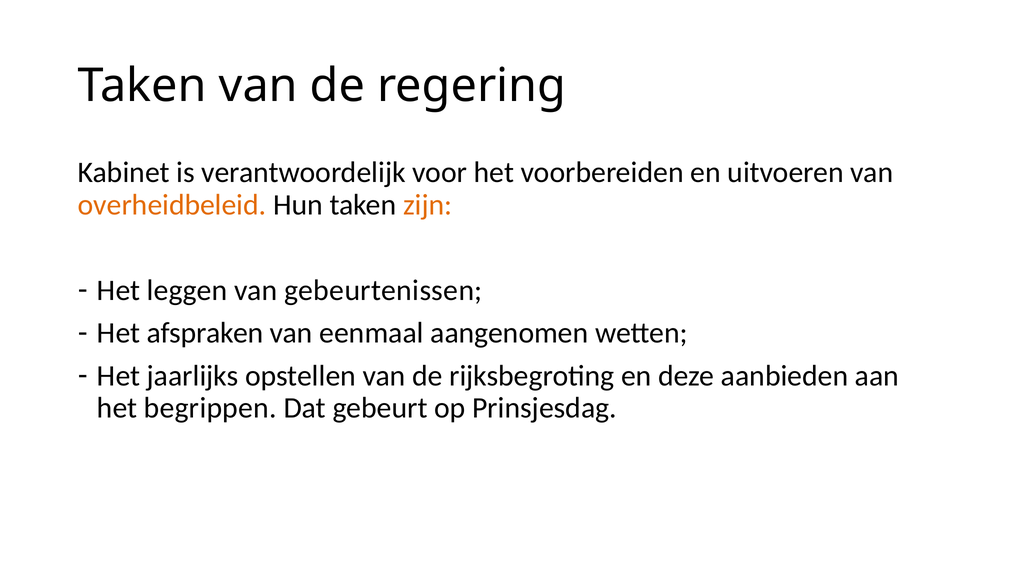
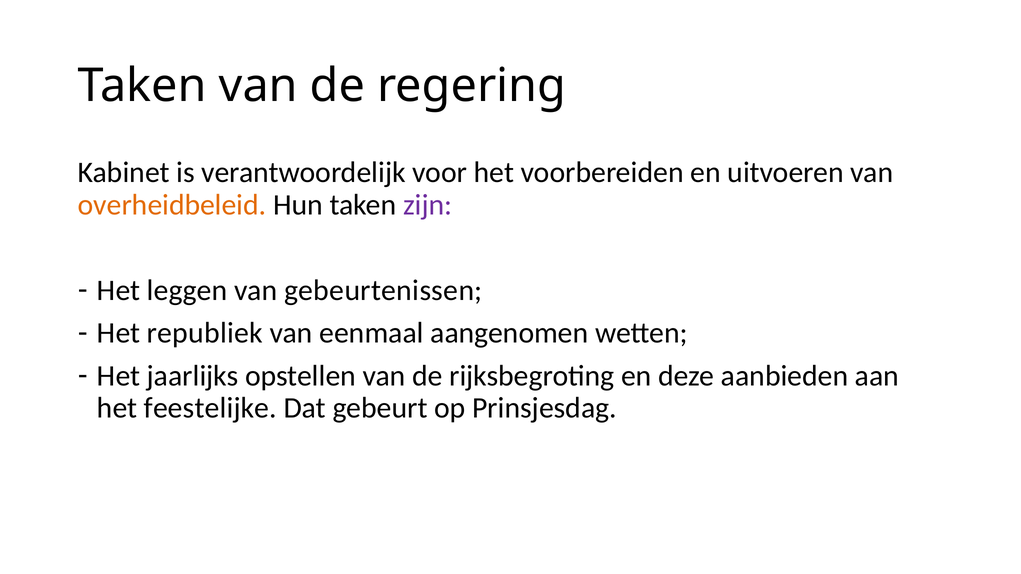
zijn colour: orange -> purple
afspraken: afspraken -> republiek
begrippen: begrippen -> feestelijke
